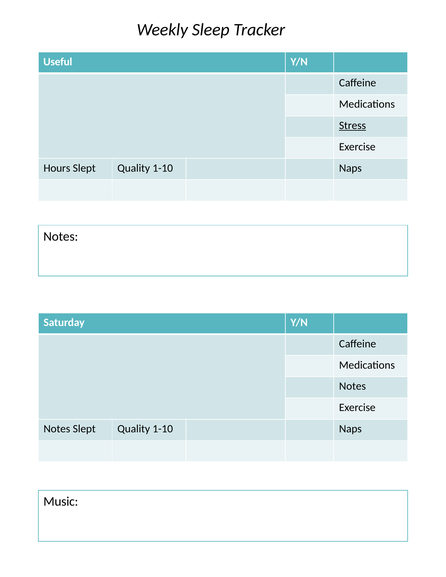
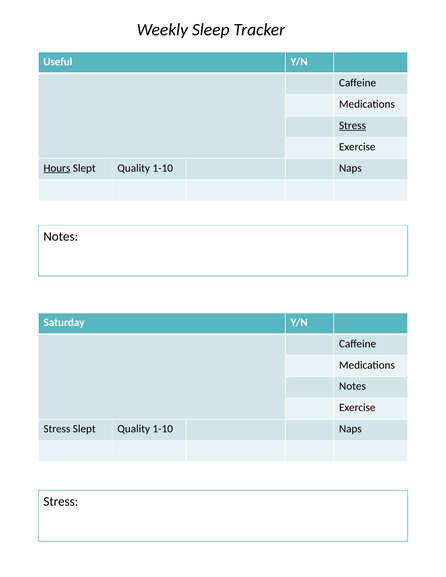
Hours underline: none -> present
Notes at (57, 429): Notes -> Stress
Music at (61, 502): Music -> Stress
